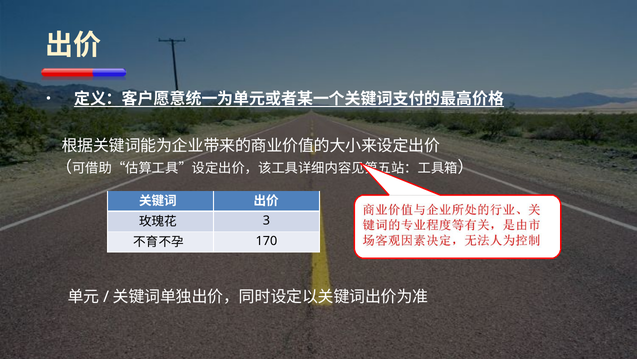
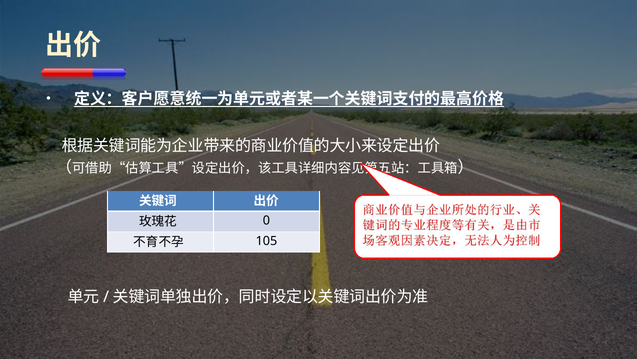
3: 3 -> 0
170: 170 -> 105
